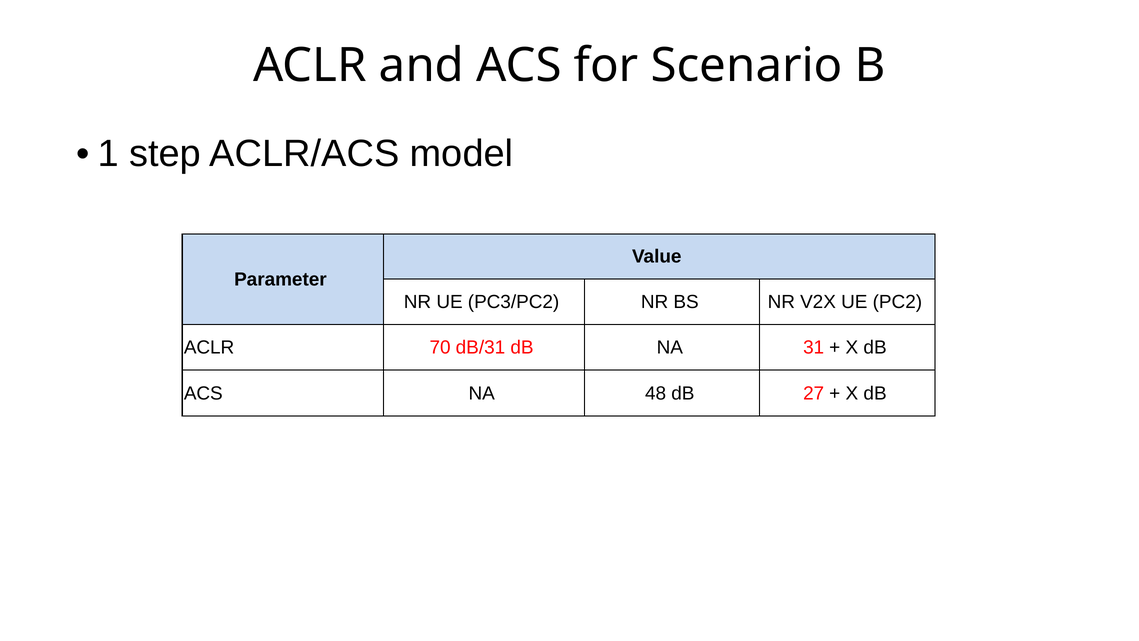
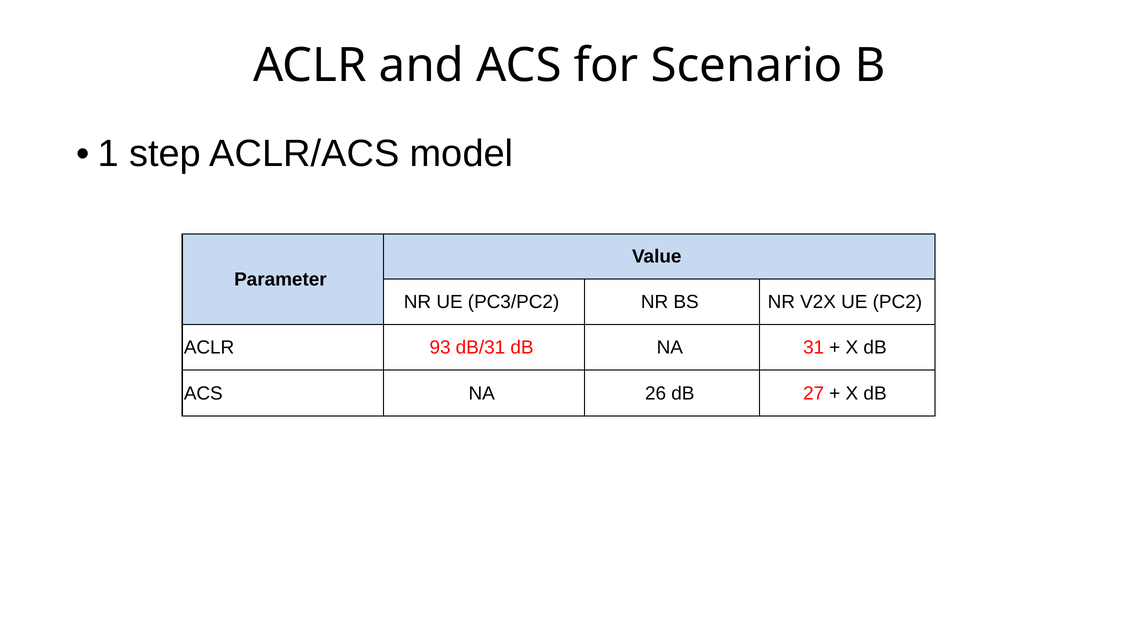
70: 70 -> 93
48: 48 -> 26
